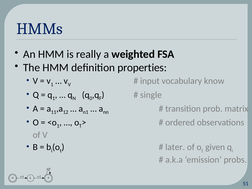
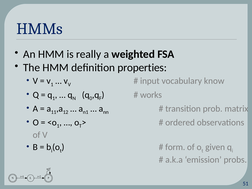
single: single -> works
later: later -> form
